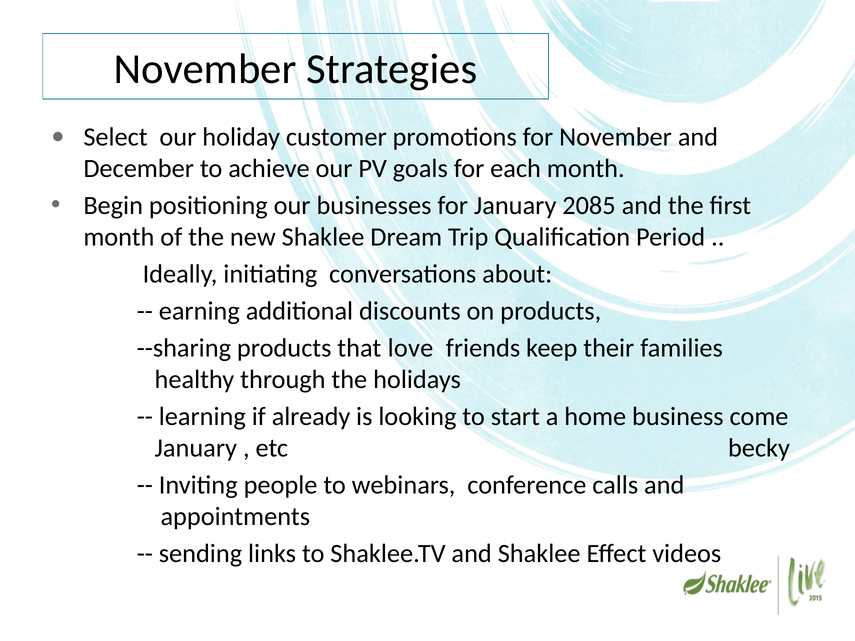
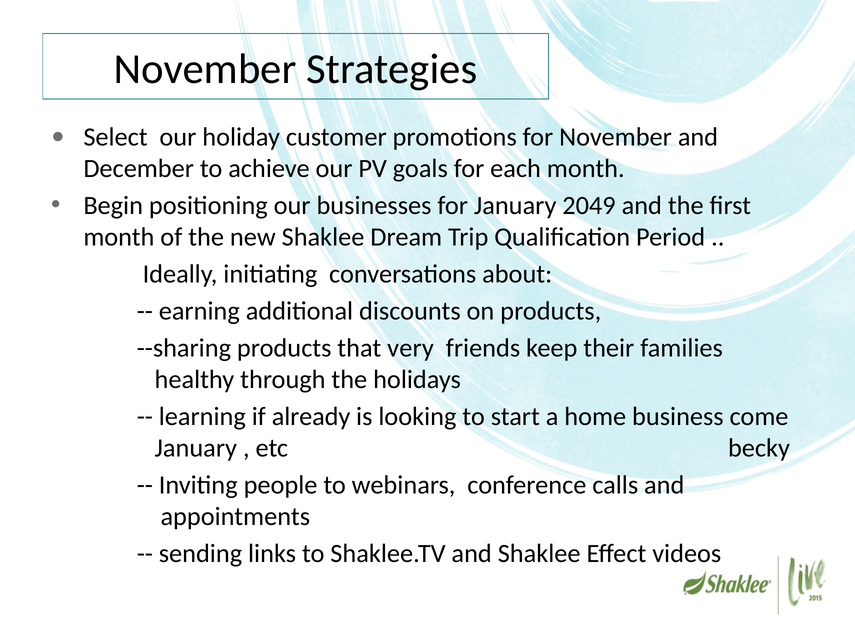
2085: 2085 -> 2049
love: love -> very
